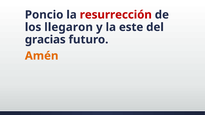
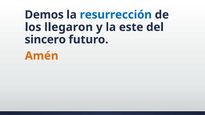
Poncio: Poncio -> Demos
resurrección colour: red -> blue
gracias: gracias -> sincero
